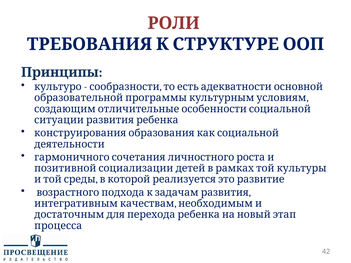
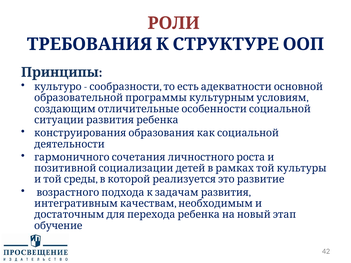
процесса: процесса -> обучение
